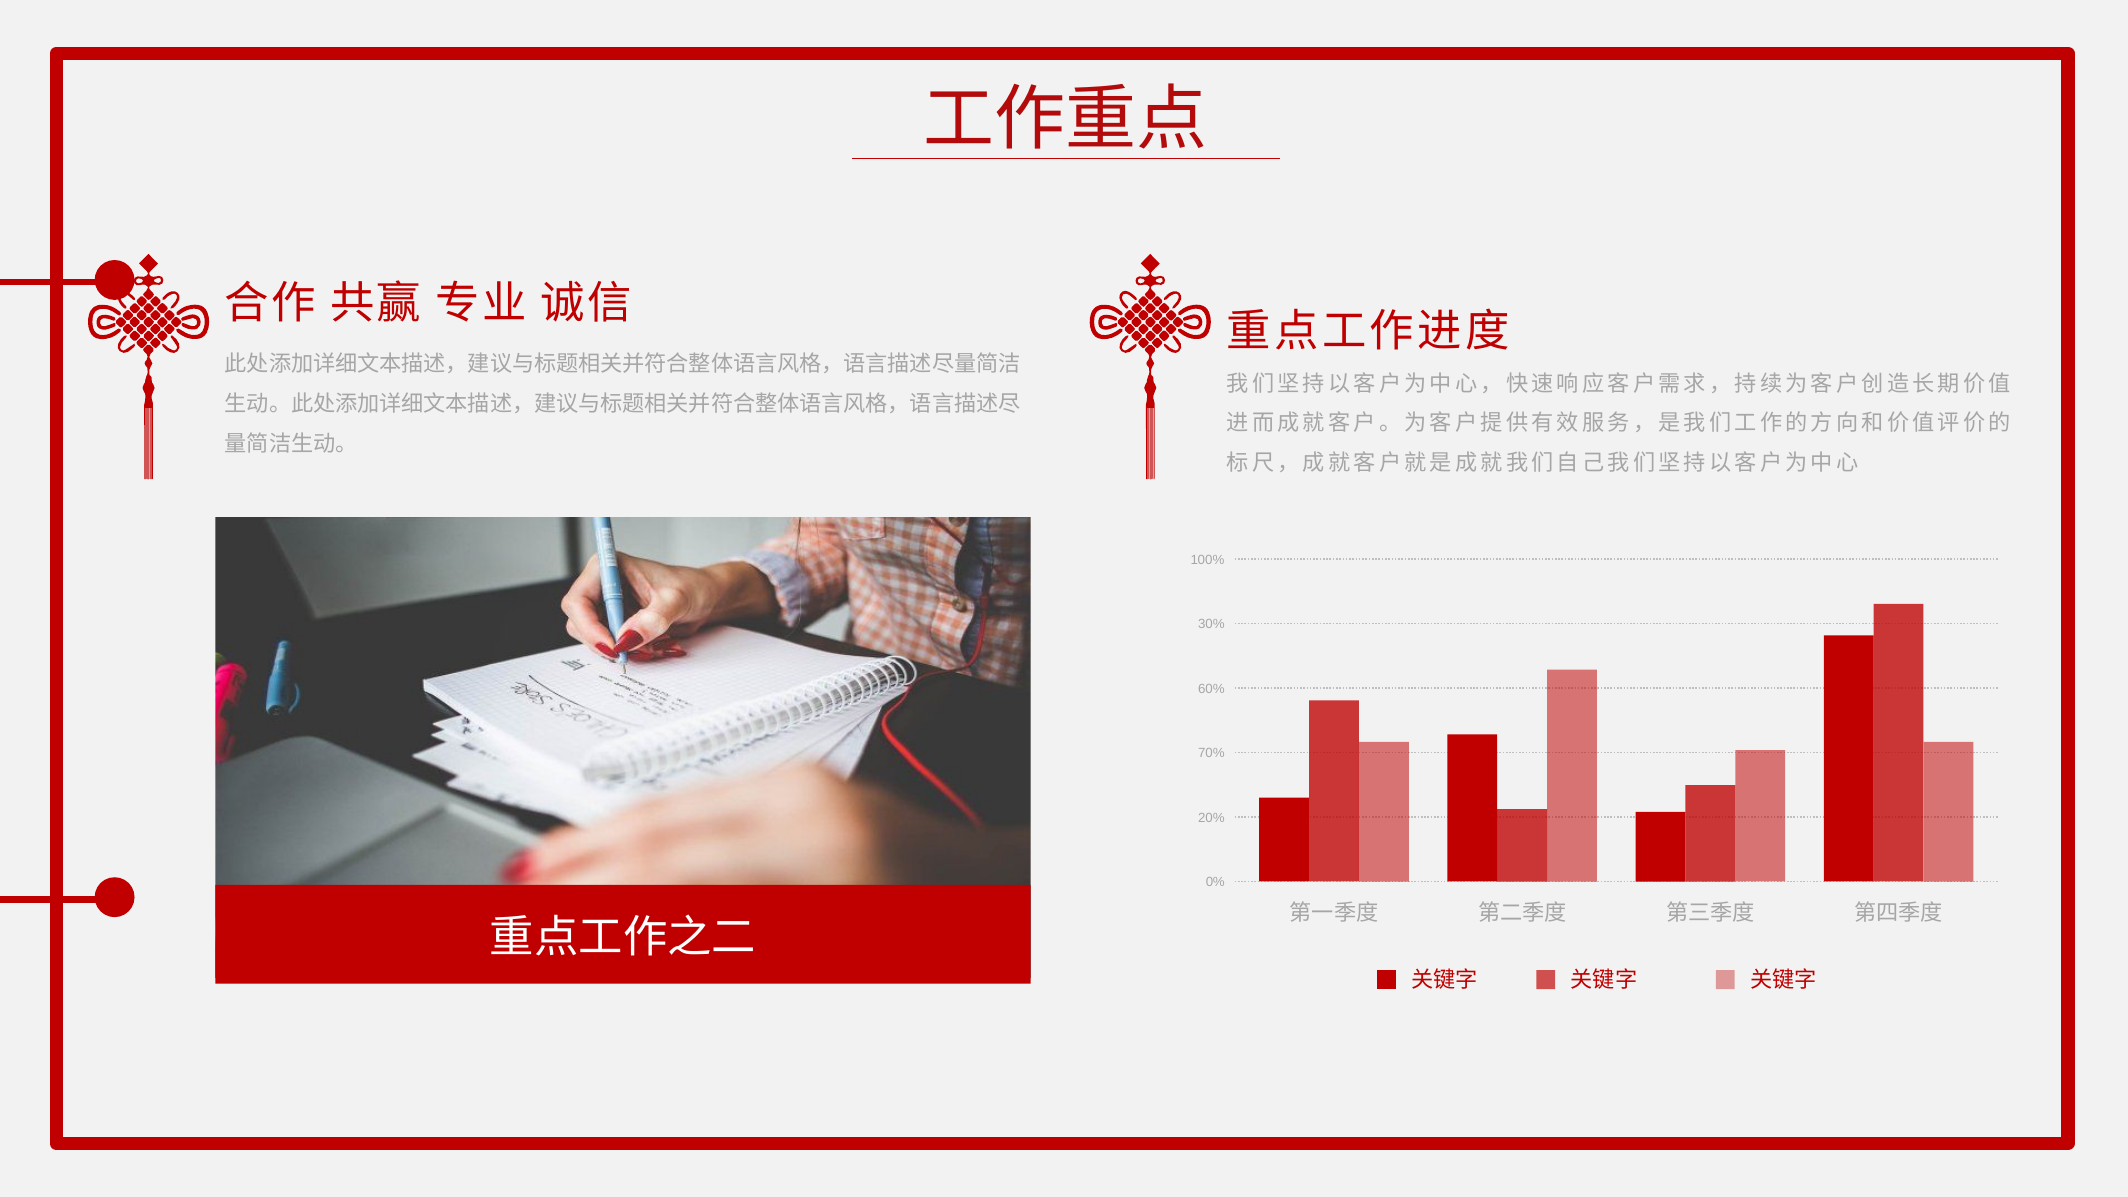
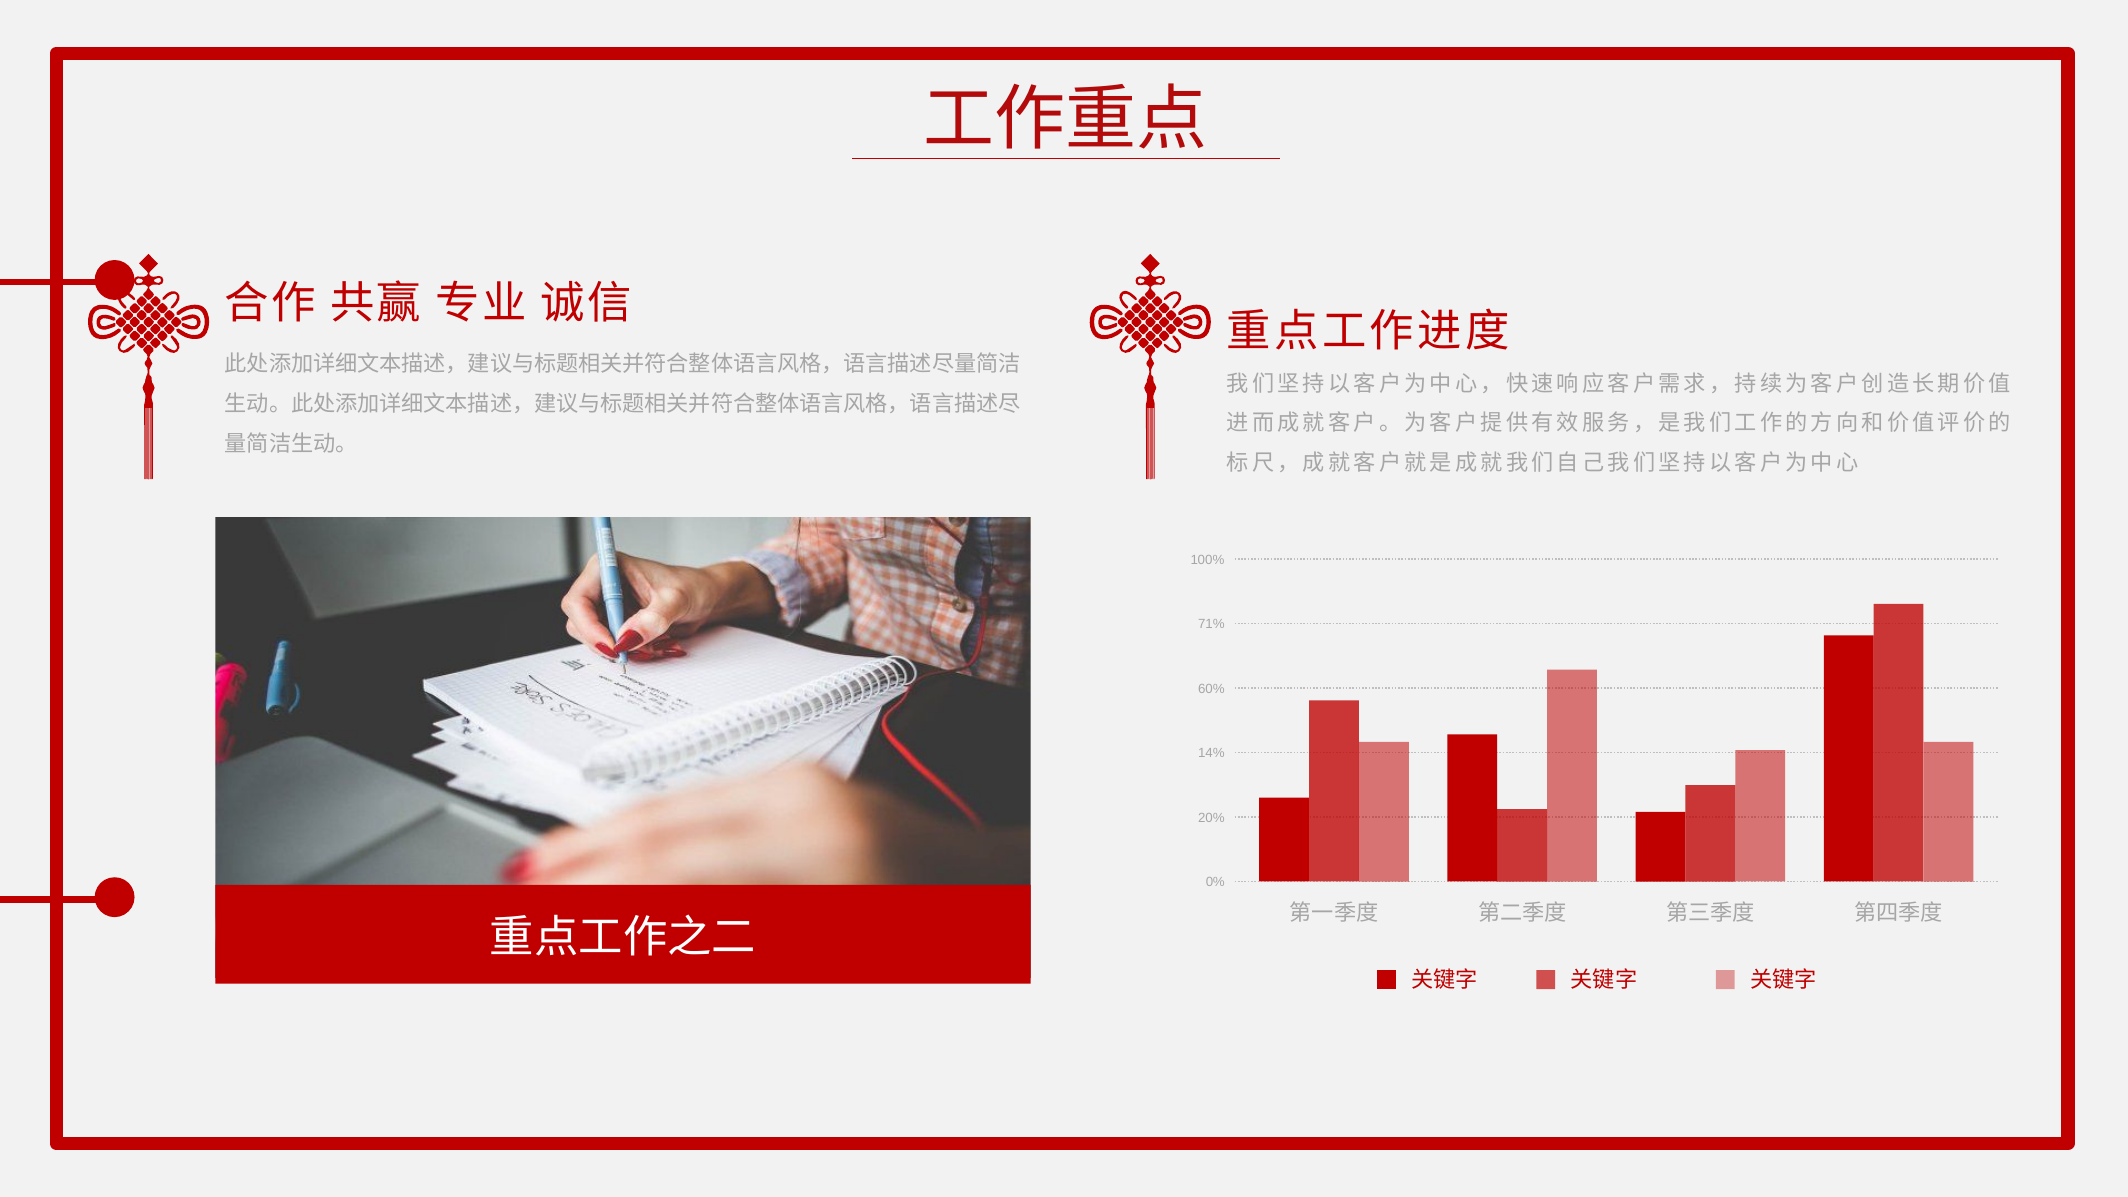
30%: 30% -> 71%
70%: 70% -> 14%
